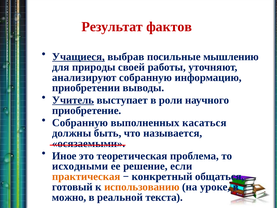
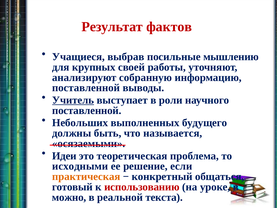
Учащиеся underline: present -> none
природы: природы -> крупных
приобретении at (86, 88): приобретении -> поставленной
приобретение at (87, 110): приобретение -> поставленной
Собранную at (80, 123): Собранную -> Небольших
касаться: касаться -> будущего
Иное: Иное -> Идеи
использованию colour: orange -> red
